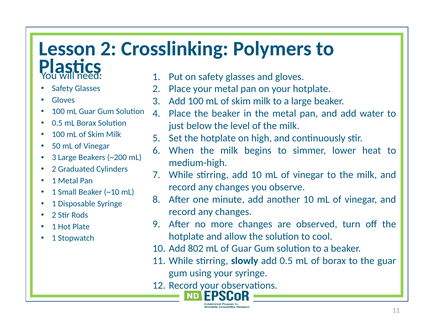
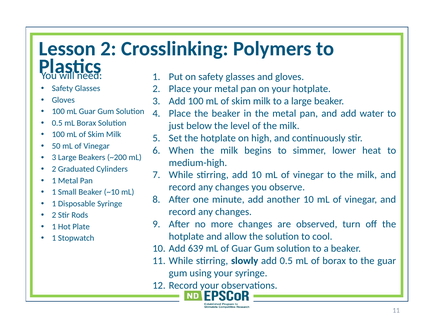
802: 802 -> 639
